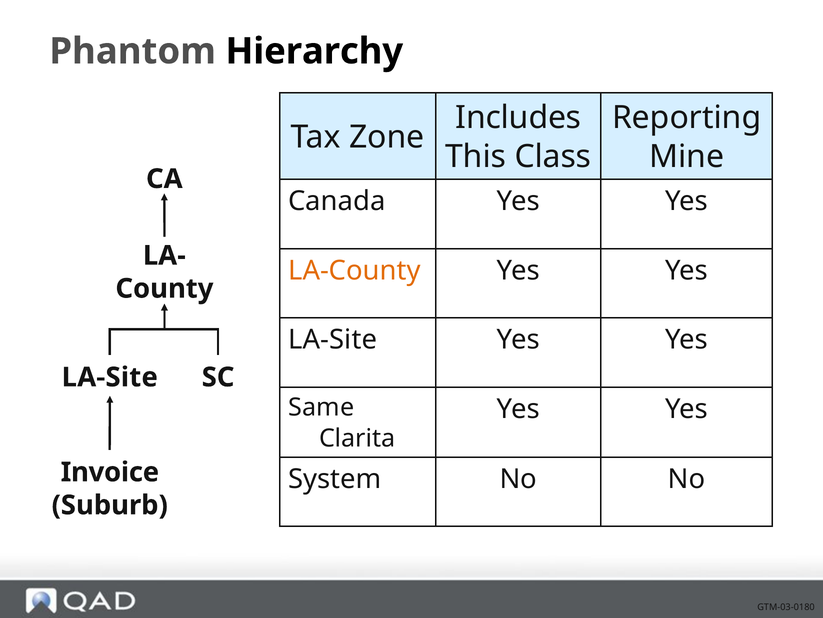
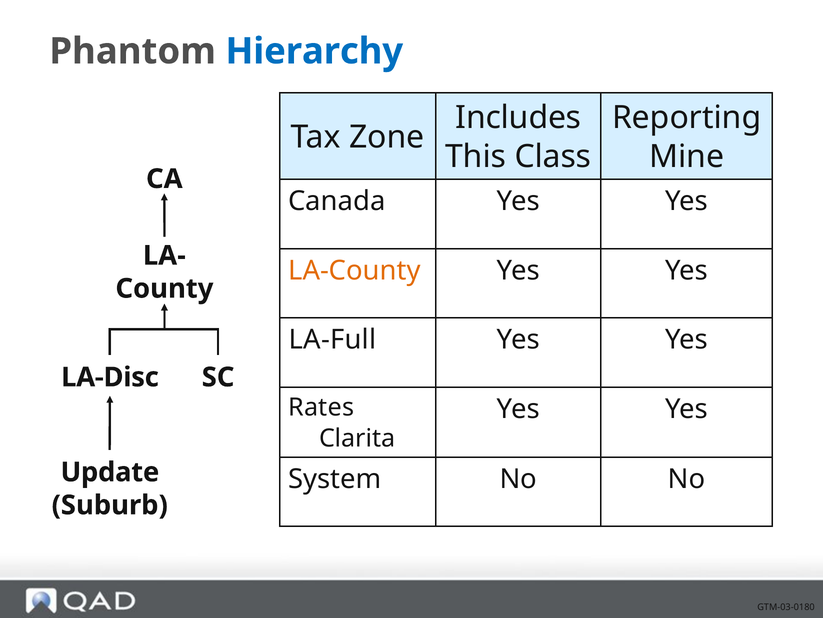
Hierarchy colour: black -> blue
LA-Site at (333, 339): LA-Site -> LA-Full
LA-Site at (110, 377): LA-Site -> LA-Disc
Same: Same -> Rates
Invoice: Invoice -> Update
